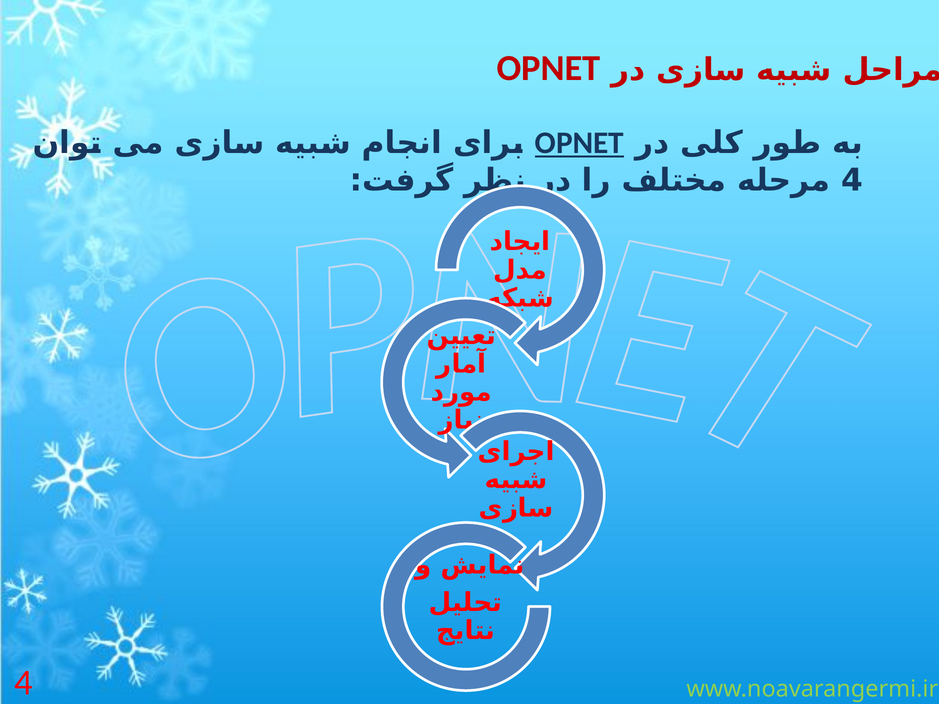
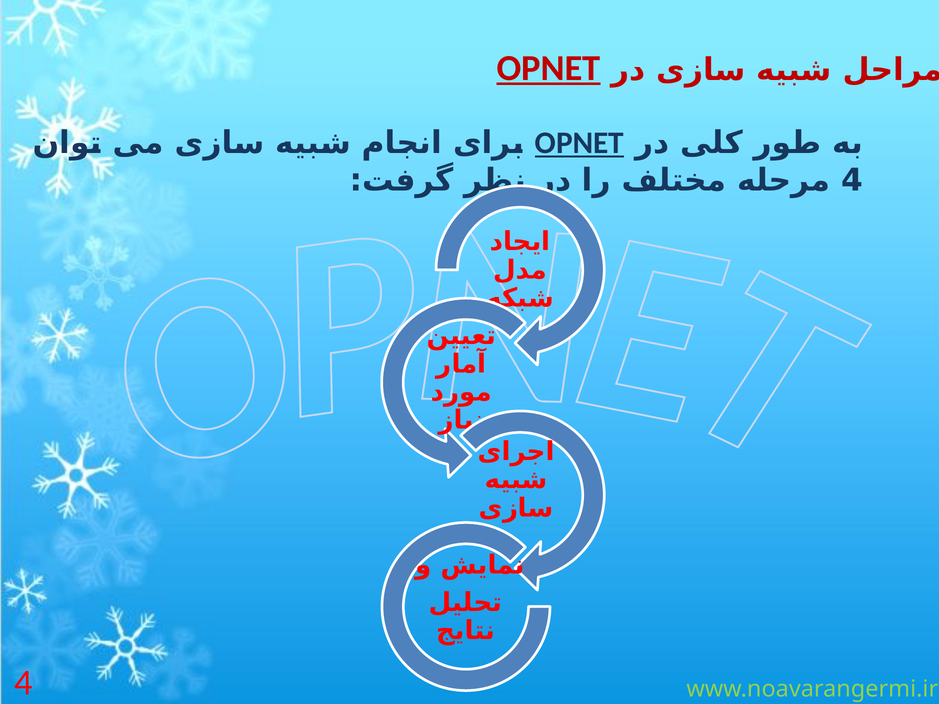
OPNET at (548, 68) underline: none -> present
